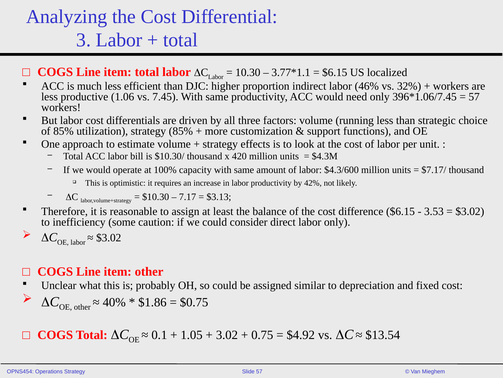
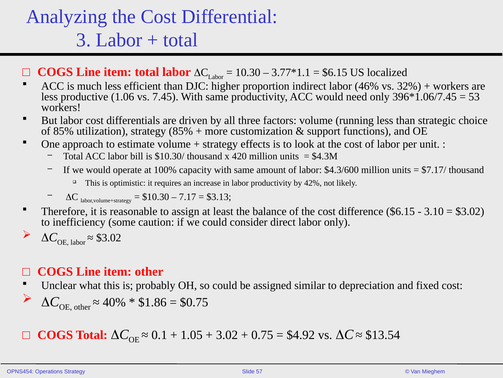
57 at (474, 97): 57 -> 53
3.53: 3.53 -> 3.10
